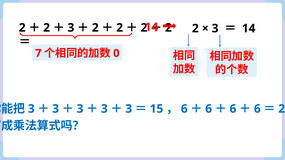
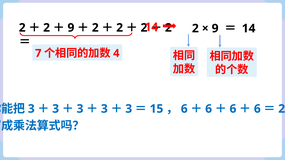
3 at (215, 28): 3 -> 9
3 at (71, 28): 3 -> 9
0: 0 -> 4
